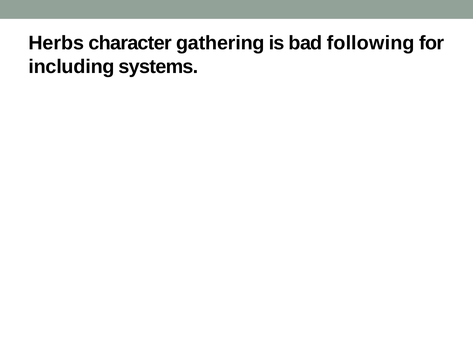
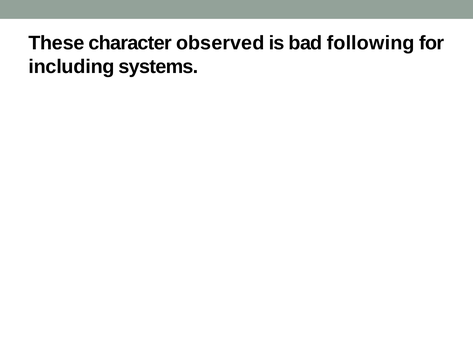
Herbs: Herbs -> These
gathering: gathering -> observed
